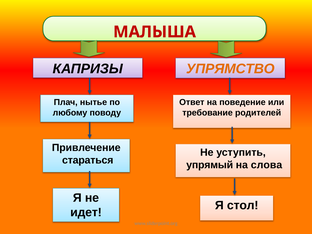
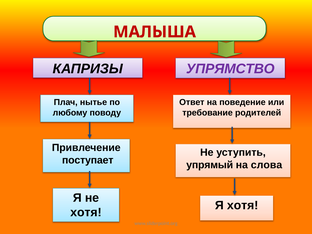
УПРЯМСТВО colour: orange -> purple
стараться: стараться -> поступает
Я стол: стол -> хотя
идет at (86, 212): идет -> хотя
